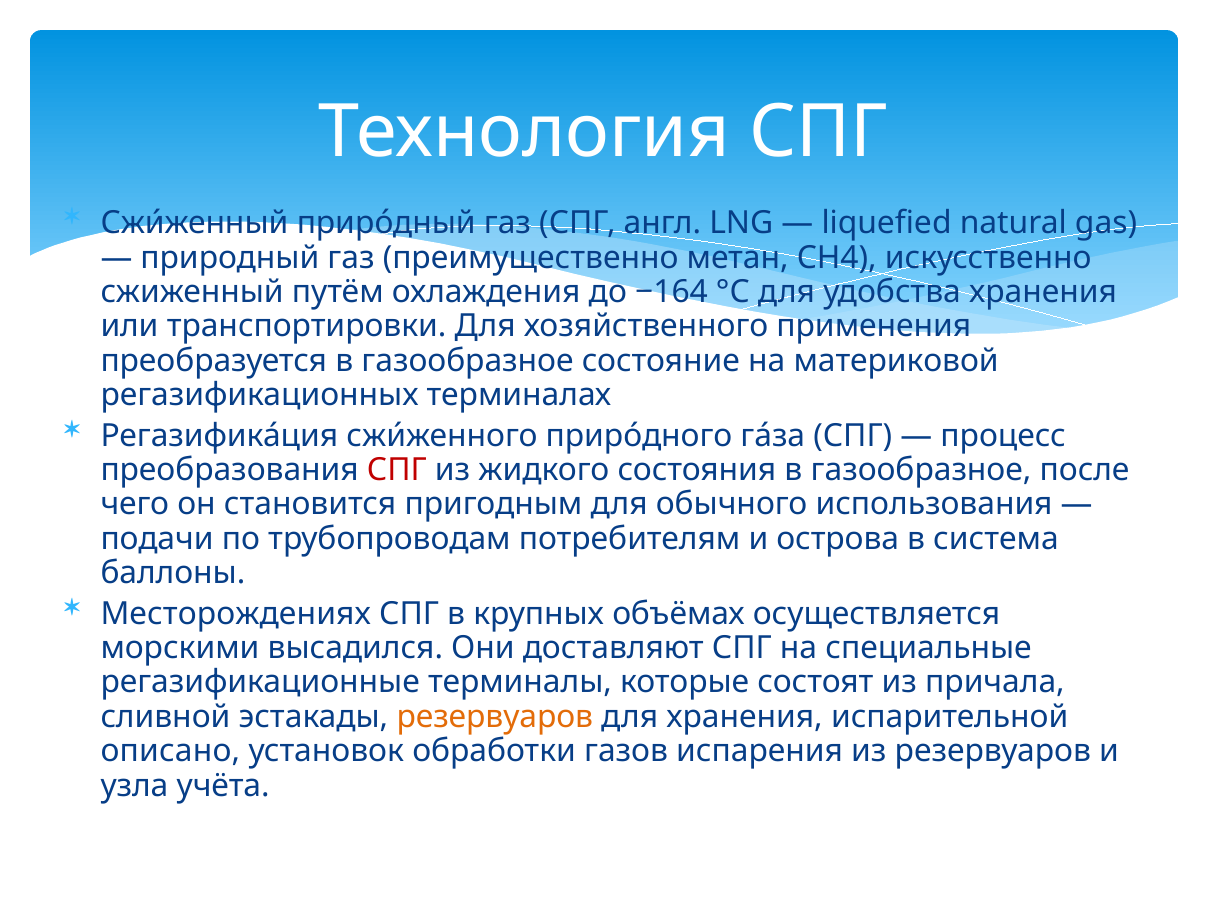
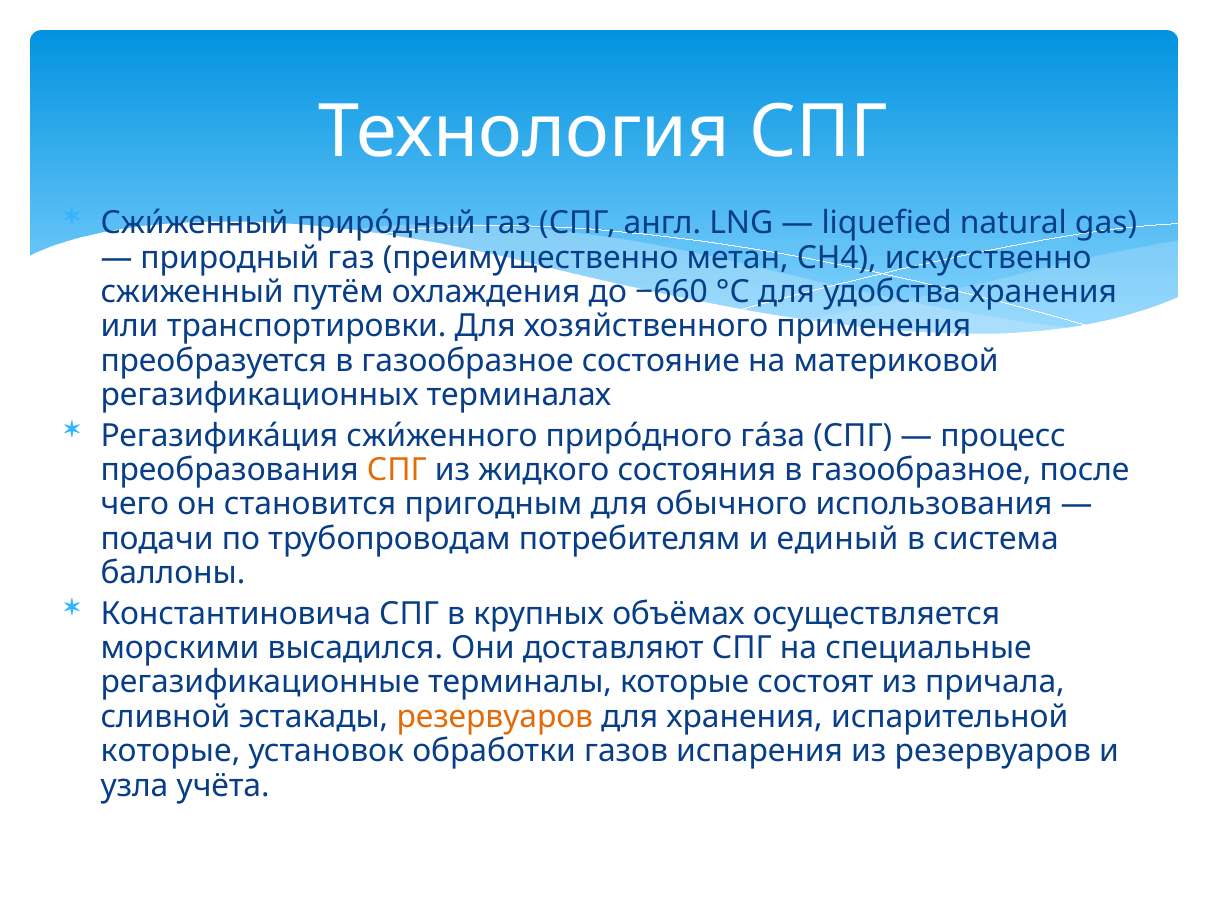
−164: −164 -> −660
СПГ at (397, 470) colour: red -> orange
острова: острова -> единый
Месторождениях: Месторождениях -> Константиновича
описано at (170, 751): описано -> которые
